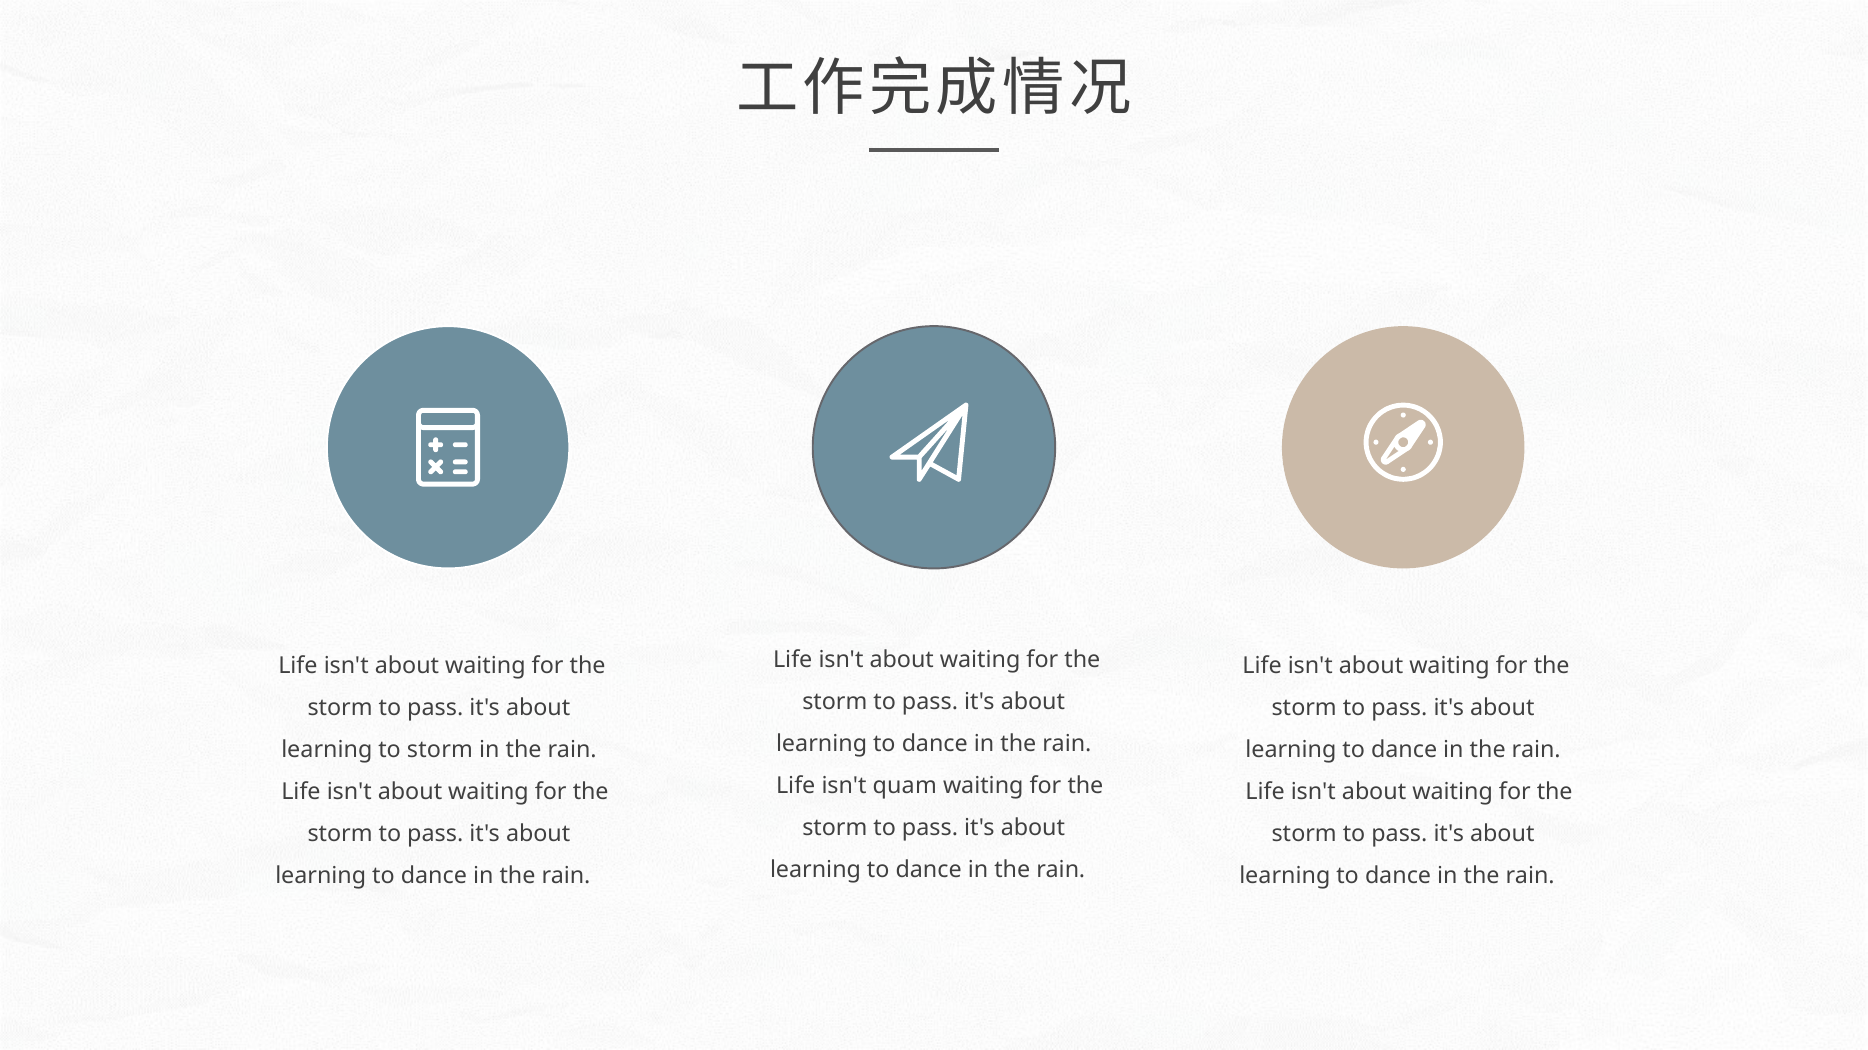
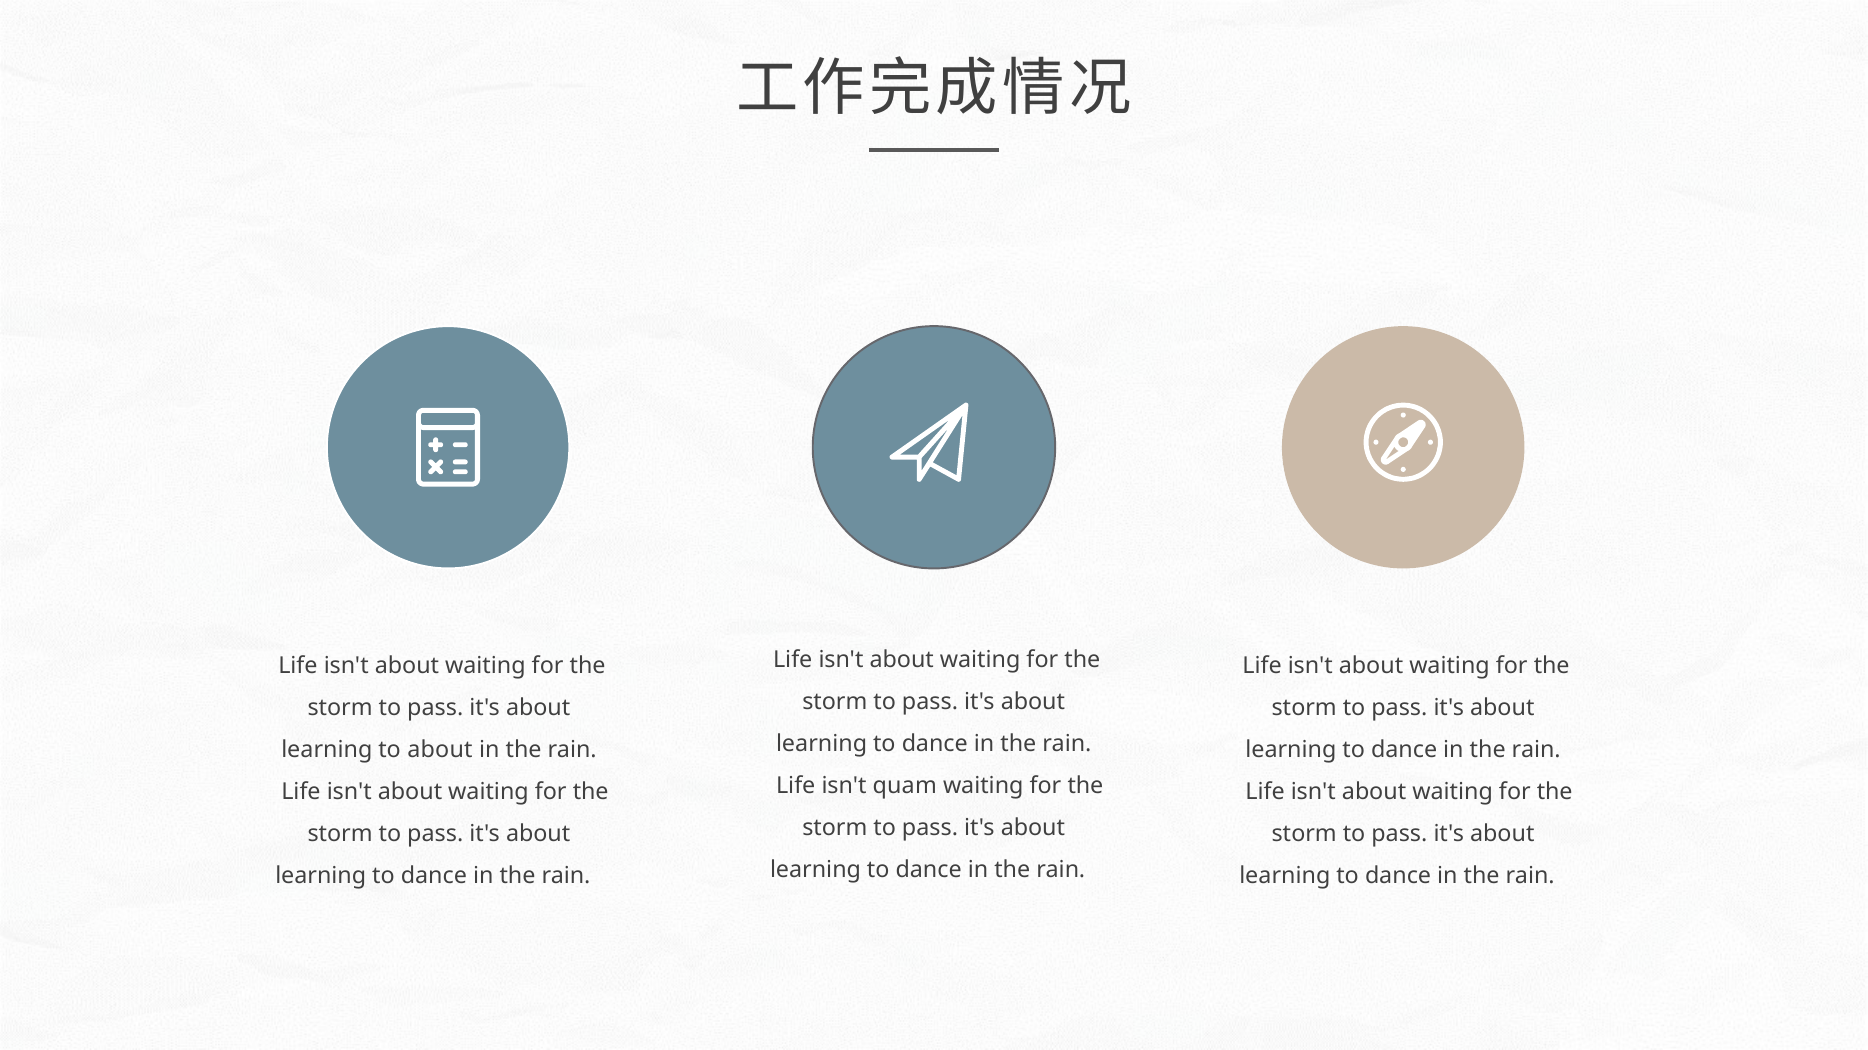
to storm: storm -> about
